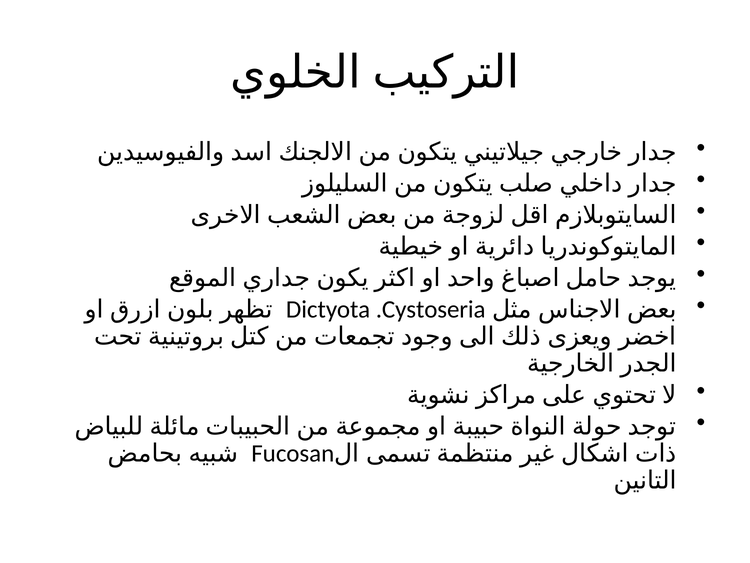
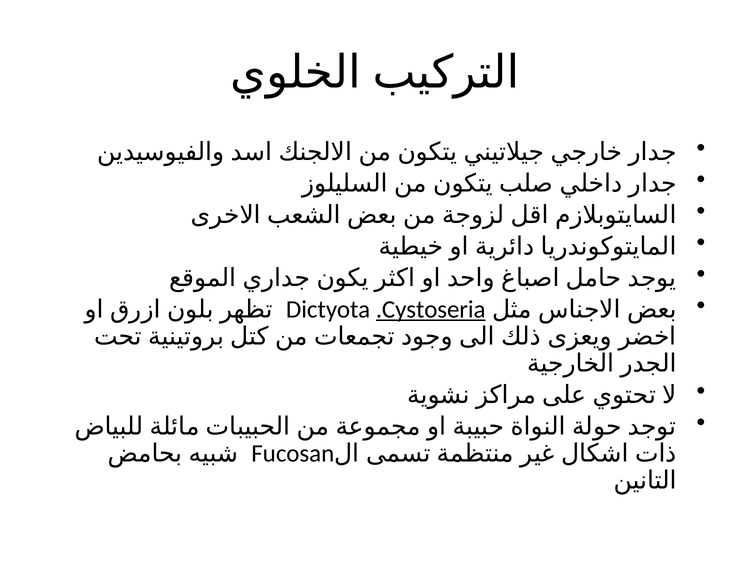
.Cystoseria underline: none -> present
